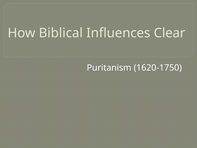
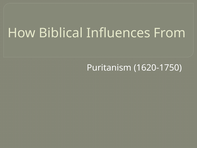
Clear: Clear -> From
